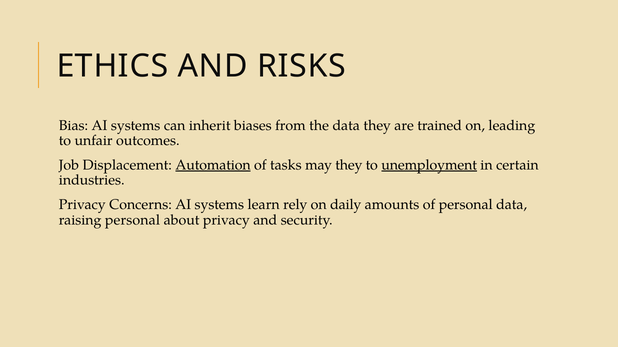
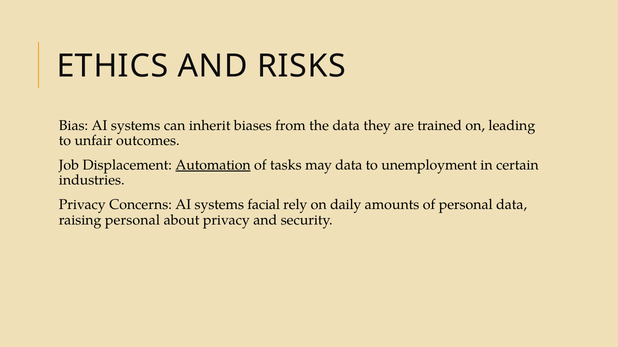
may they: they -> data
unemployment underline: present -> none
learn: learn -> facial
